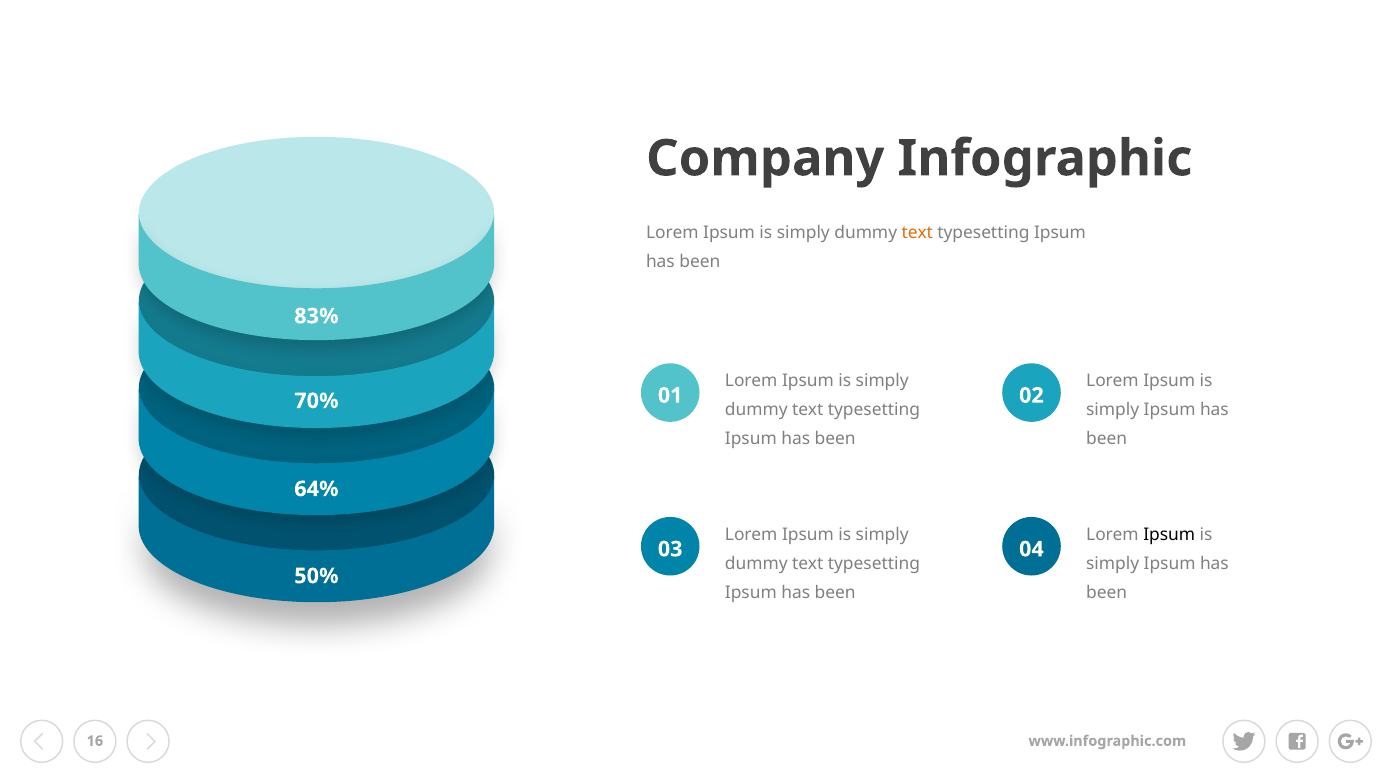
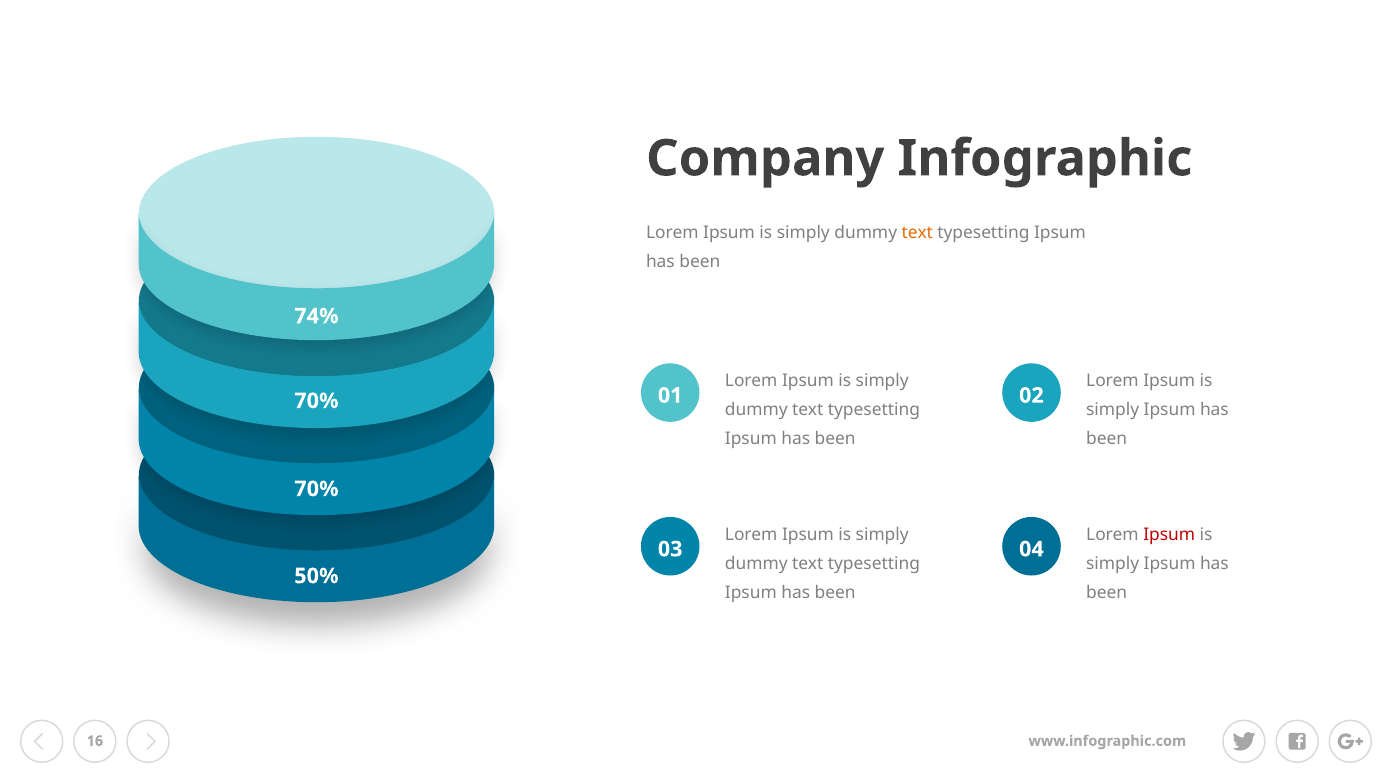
83%: 83% -> 74%
64% at (316, 489): 64% -> 70%
Ipsum at (1169, 534) colour: black -> red
